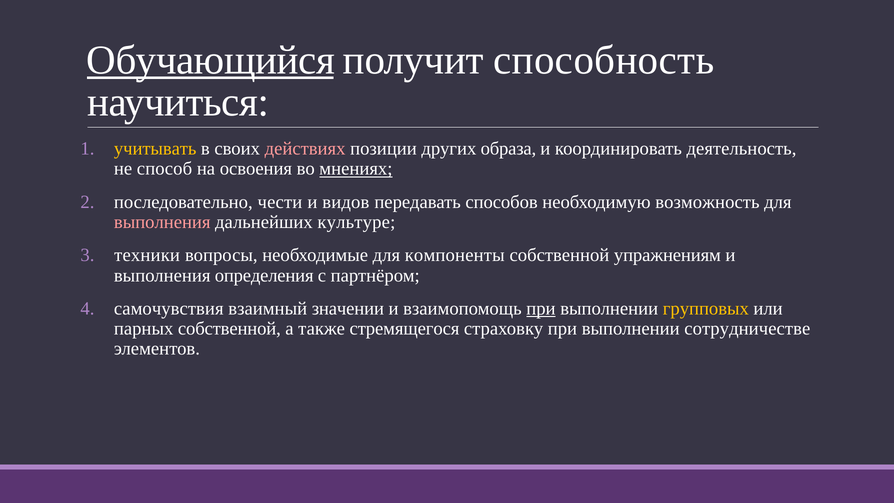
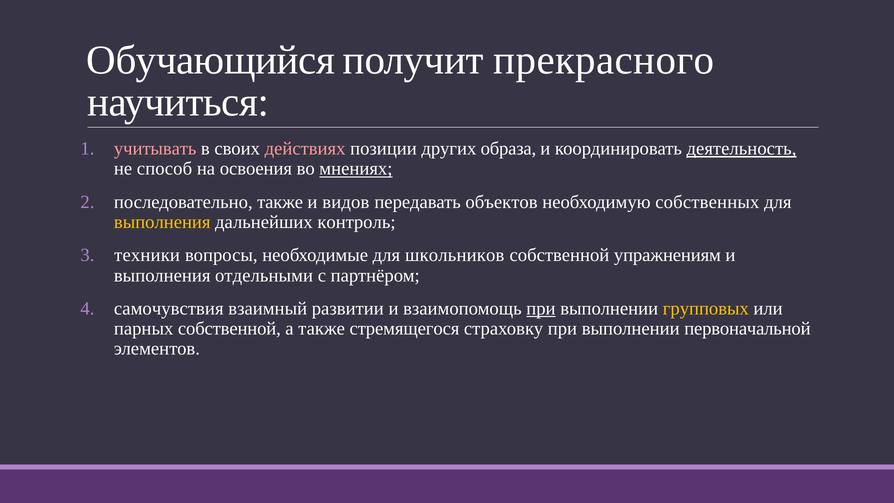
Обучающийся underline: present -> none
способность: способность -> прекрасного
учитывать colour: yellow -> pink
деятельность underline: none -> present
последовательно чести: чести -> также
способов: способов -> объектов
возможность: возможность -> собственных
выполнения at (162, 222) colour: pink -> yellow
культуре: культуре -> контроль
компоненты: компоненты -> школьников
определения: определения -> отдельными
значении: значении -> развитии
сотрудничестве: сотрудничестве -> первоначальной
